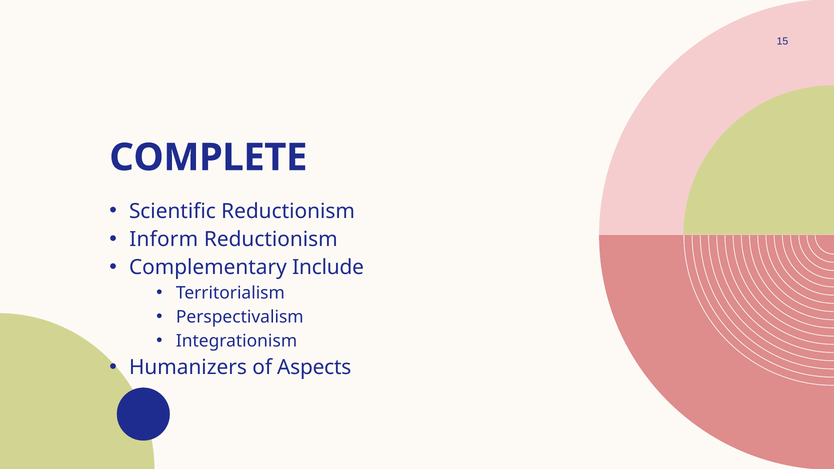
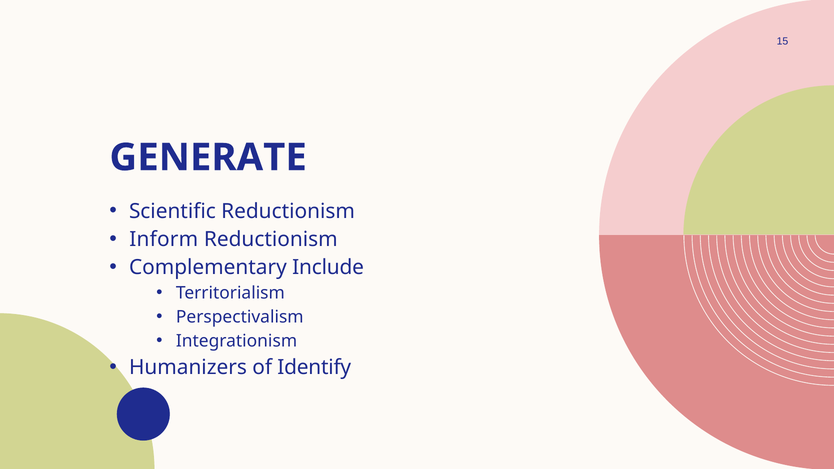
COMPLETE: COMPLETE -> GENERATE
Aspects: Aspects -> Identify
